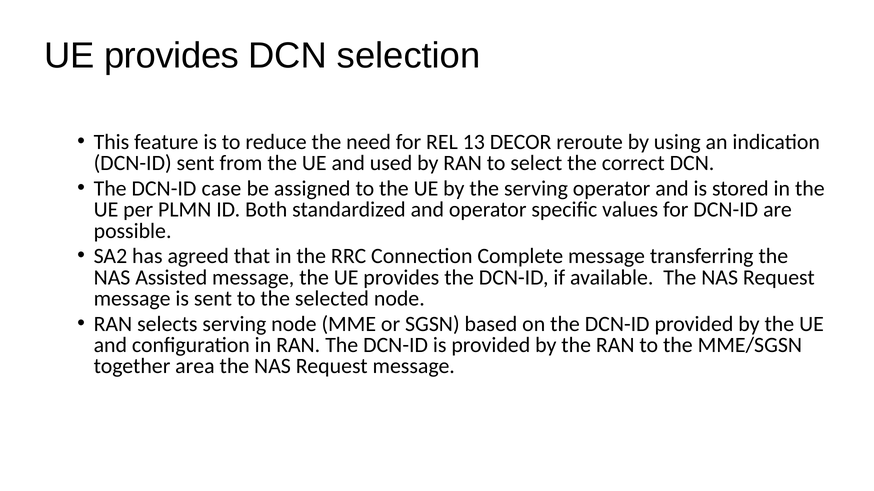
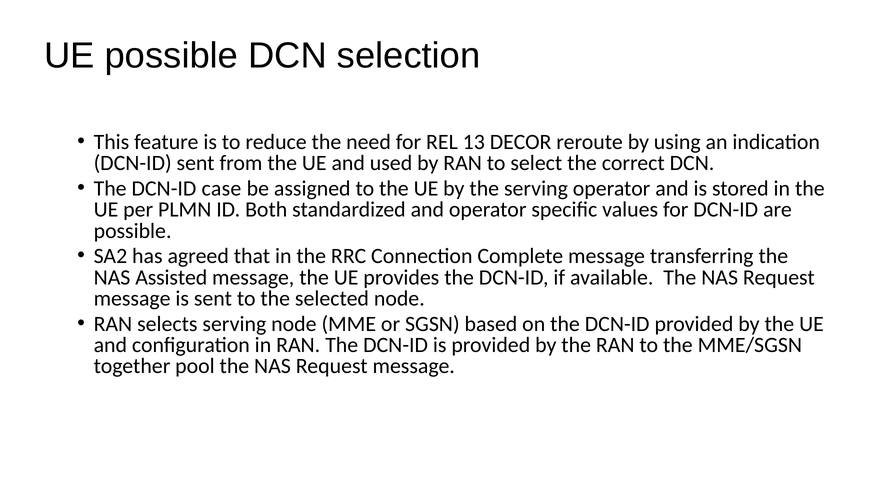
provides at (172, 56): provides -> possible
area: area -> pool
